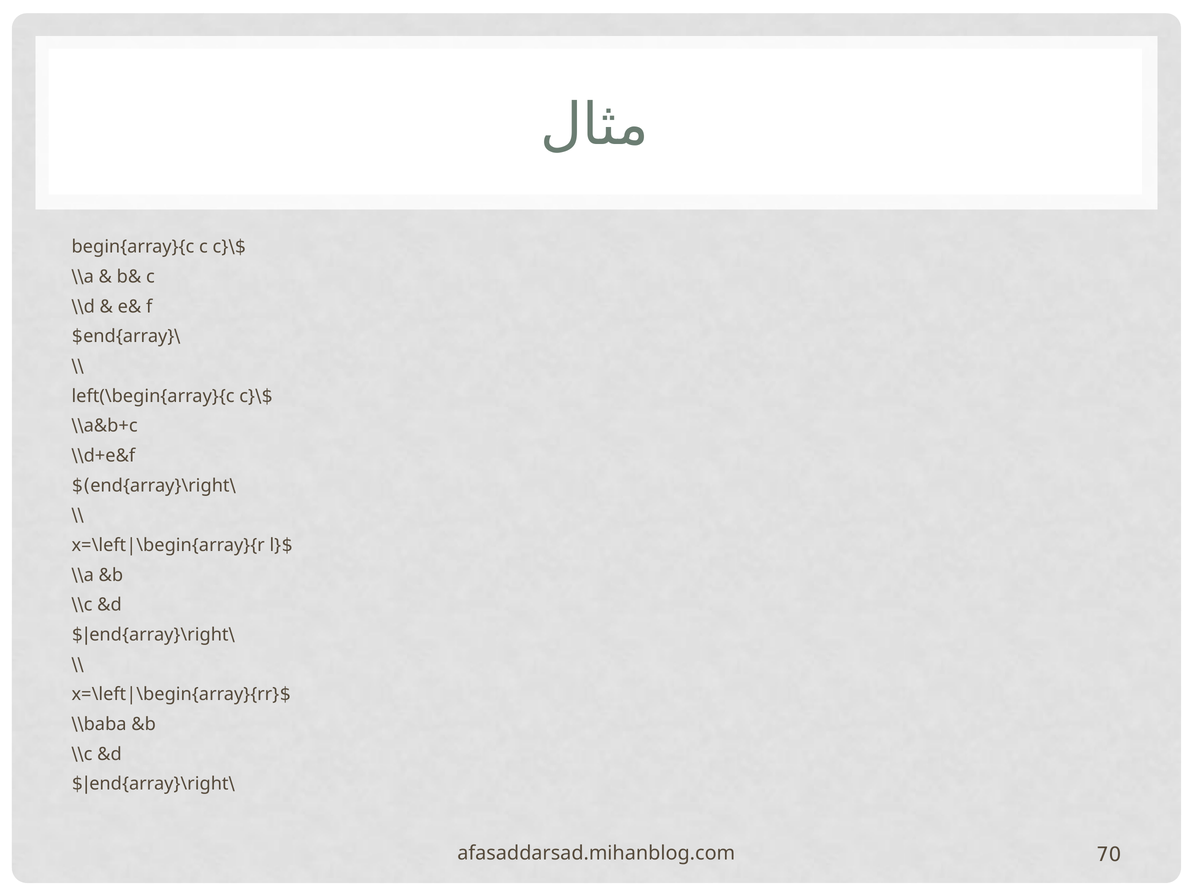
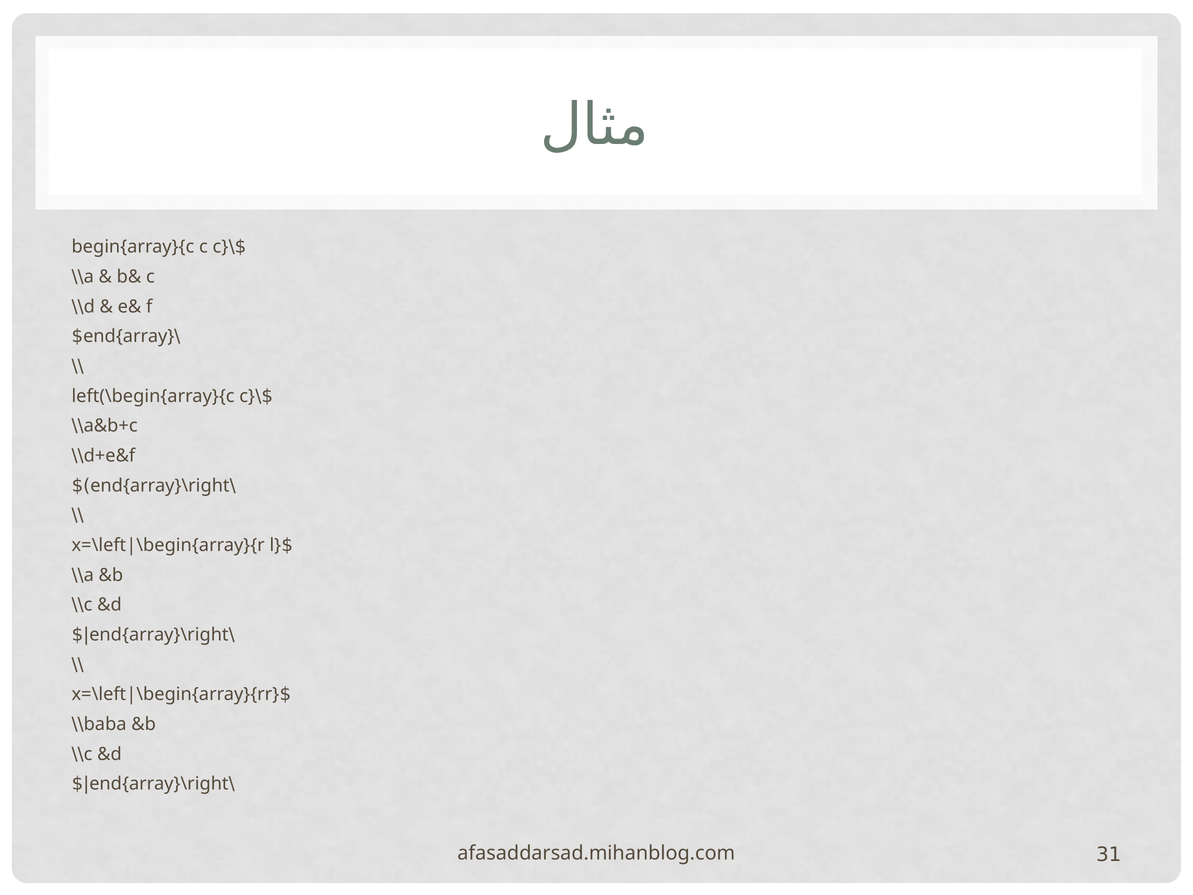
70: 70 -> 31
